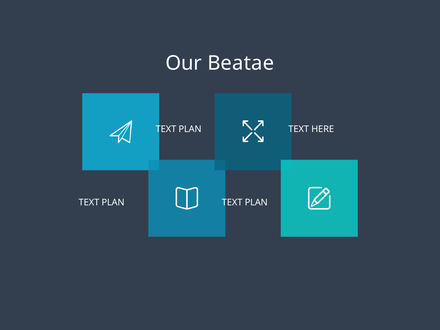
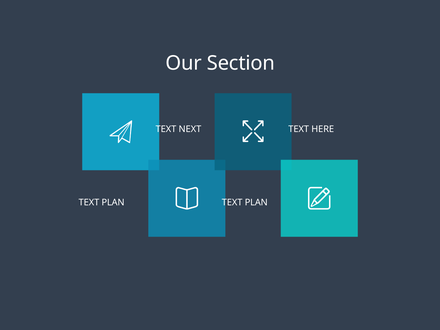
Beatae: Beatae -> Section
PLAN at (190, 129): PLAN -> NEXT
